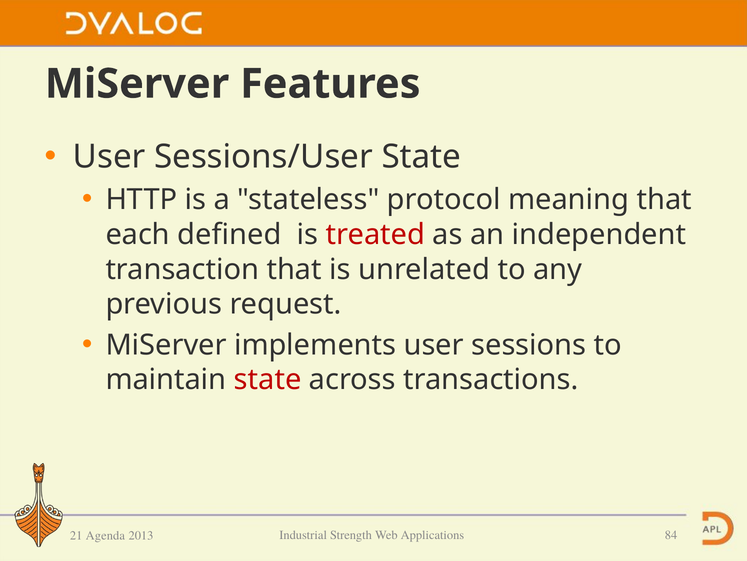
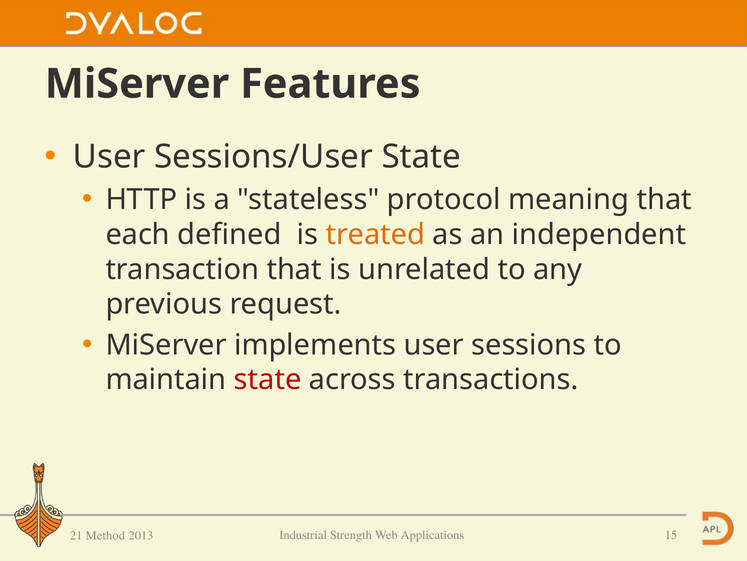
treated colour: red -> orange
84: 84 -> 15
Agenda: Agenda -> Method
